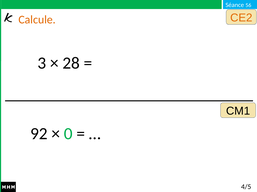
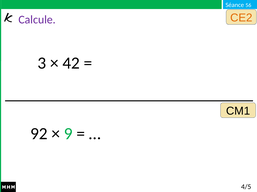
Calcule colour: orange -> purple
28: 28 -> 42
0: 0 -> 9
